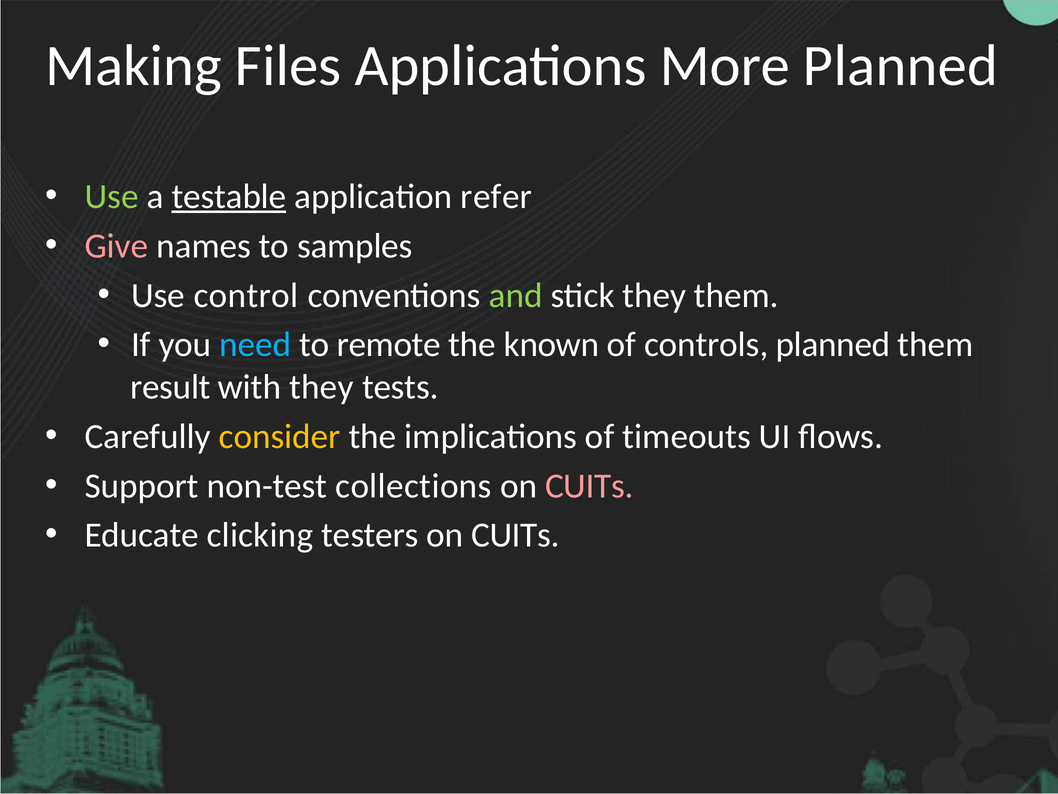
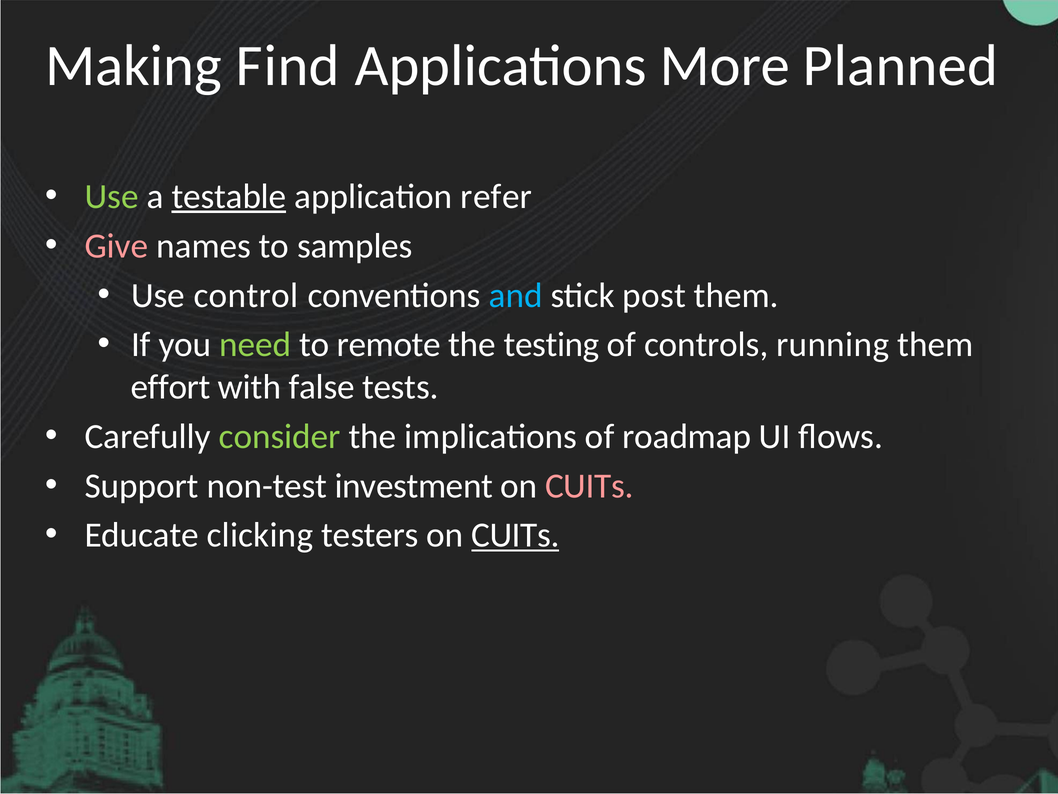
Files: Files -> Find
and colour: light green -> light blue
stick they: they -> post
need colour: light blue -> light green
known: known -> testing
controls planned: planned -> running
result: result -> effort
with they: they -> false
consider colour: yellow -> light green
timeouts: timeouts -> roadmap
collections: collections -> investment
CUITs at (515, 535) underline: none -> present
